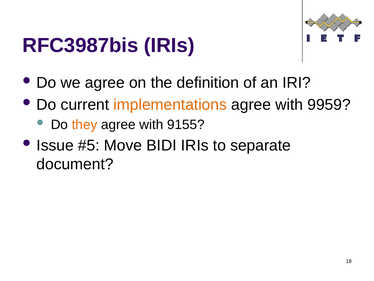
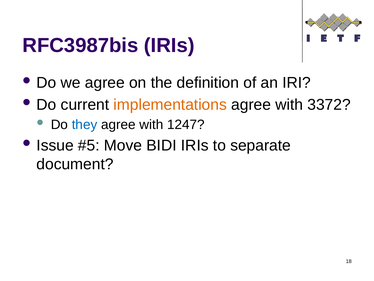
9959: 9959 -> 3372
they colour: orange -> blue
9155: 9155 -> 1247
